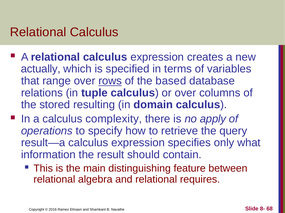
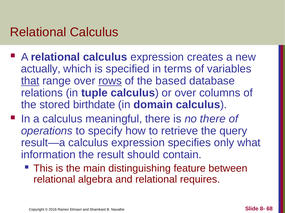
that underline: none -> present
resulting: resulting -> birthdate
complexity: complexity -> meaningful
no apply: apply -> there
